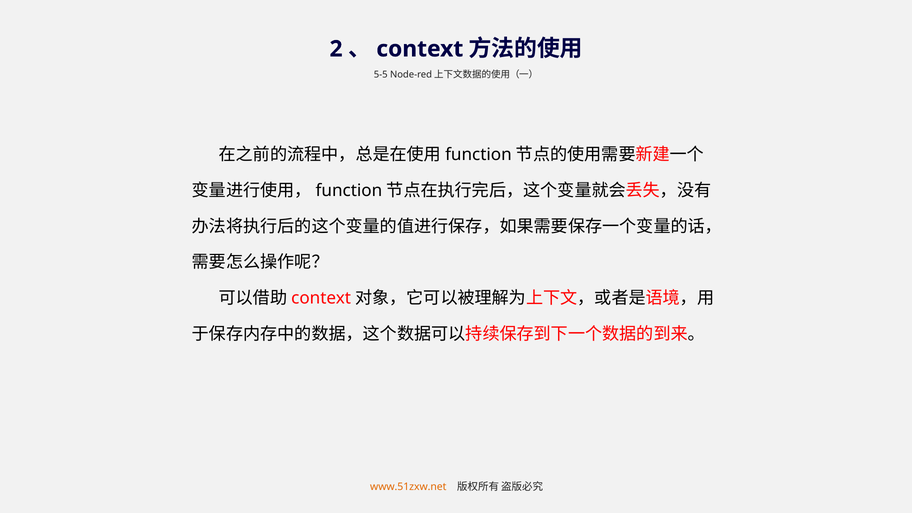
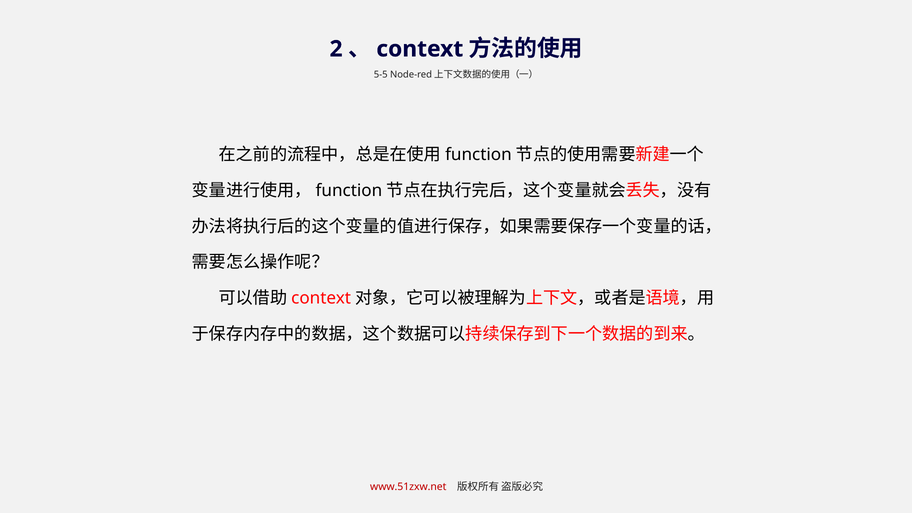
www.51zxw.net colour: orange -> red
